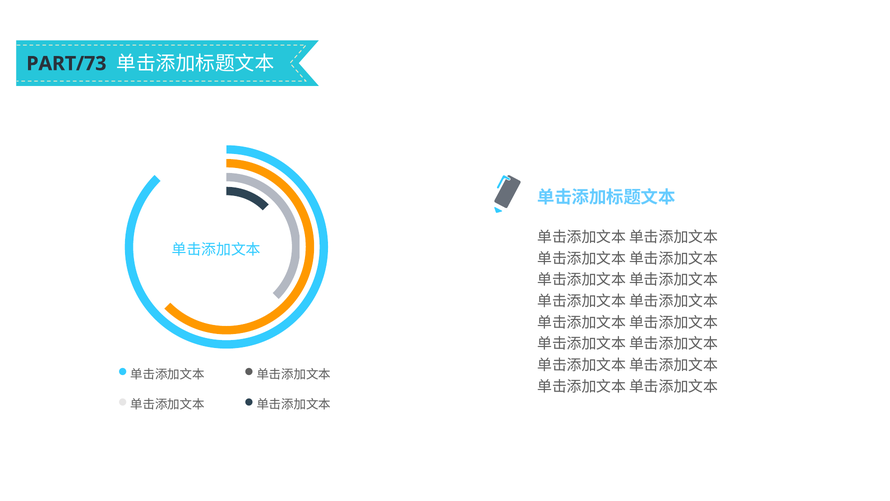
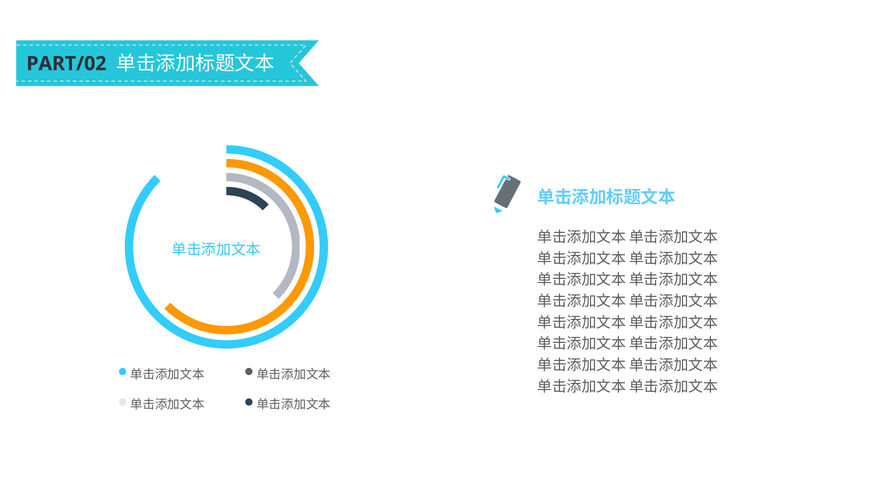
PART/73: PART/73 -> PART/02
